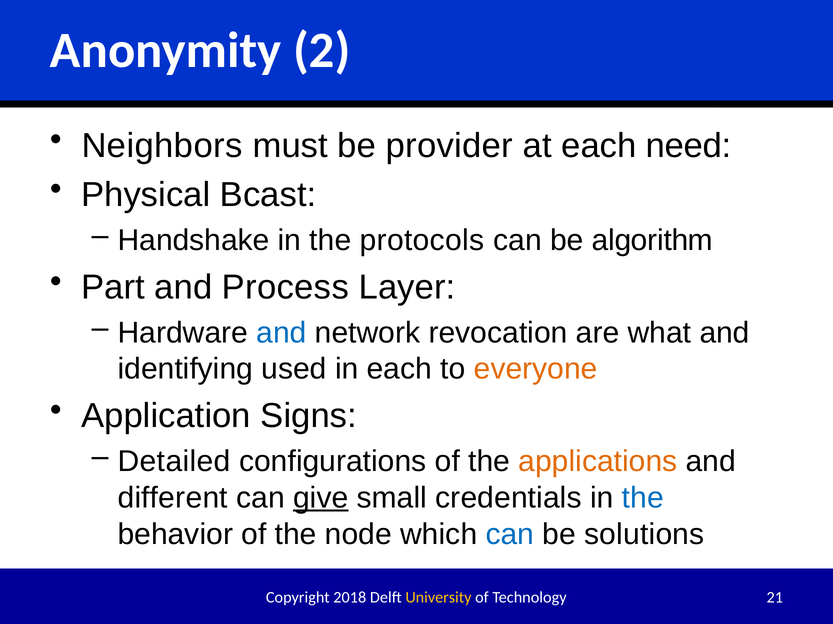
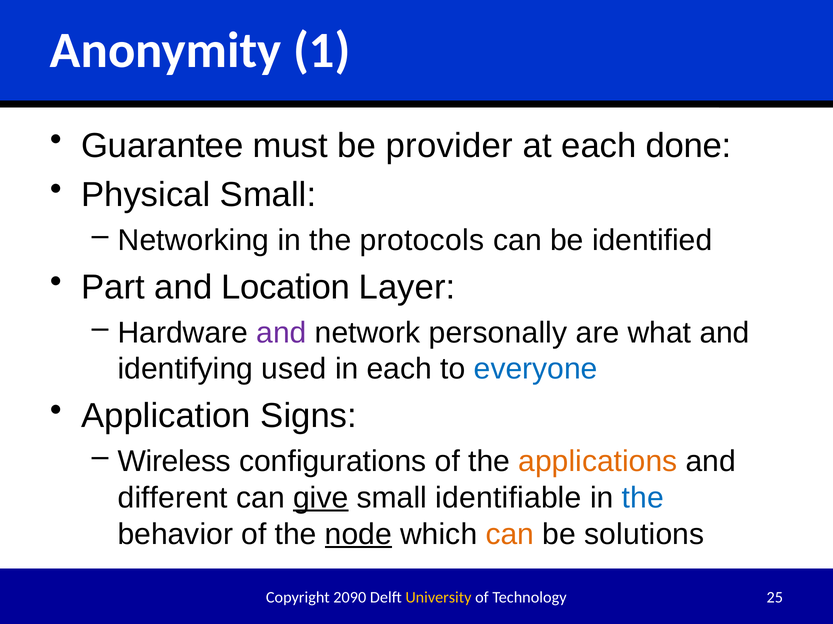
2: 2 -> 1
Neighbors: Neighbors -> Guarantee
need: need -> done
Physical Bcast: Bcast -> Small
Handshake: Handshake -> Networking
algorithm: algorithm -> identified
Process: Process -> Location
and at (281, 333) colour: blue -> purple
revocation: revocation -> personally
everyone colour: orange -> blue
Detailed: Detailed -> Wireless
credentials: credentials -> identifiable
node underline: none -> present
can at (510, 535) colour: blue -> orange
2018: 2018 -> 2090
21: 21 -> 25
